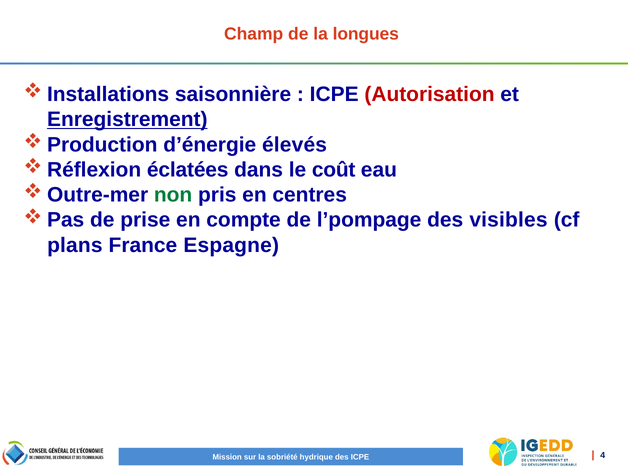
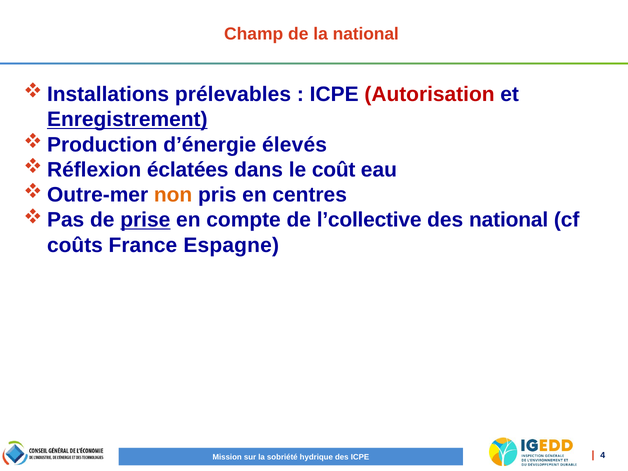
la longues: longues -> national
saisonnière: saisonnière -> prélevables
non colour: green -> orange
prise underline: none -> present
l’pompage: l’pompage -> l’collective
des visibles: visibles -> national
plans: plans -> coûts
